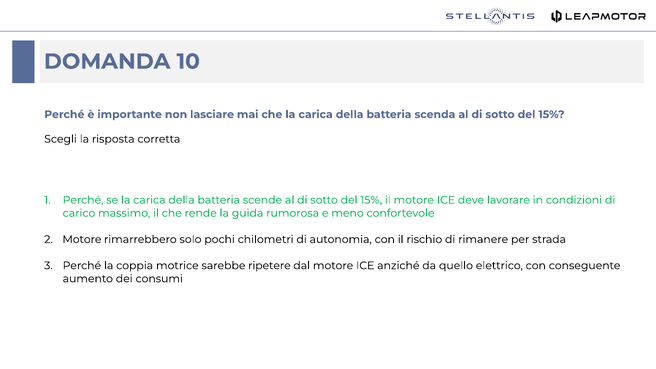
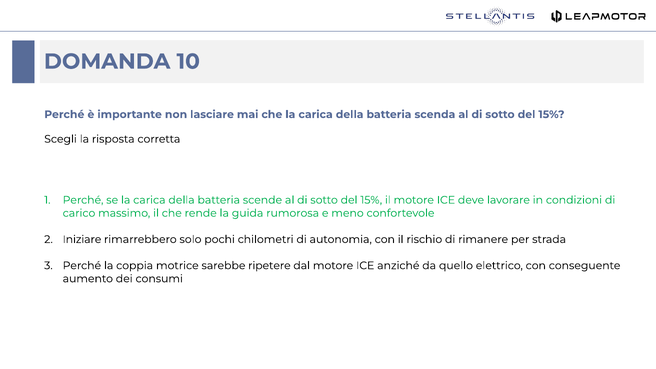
Motore at (82, 239): Motore -> Iniziare
